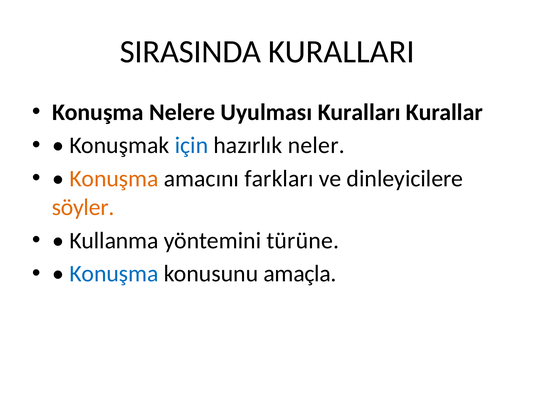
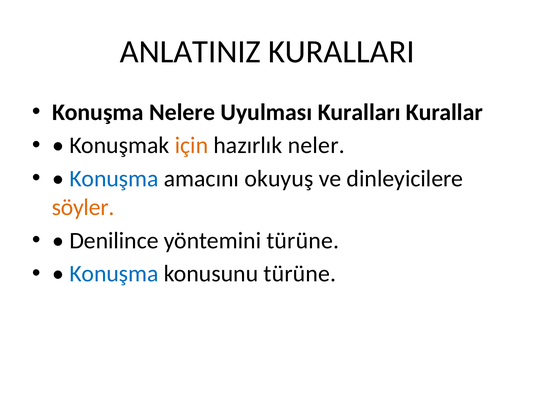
SIRASINDA: SIRASINDA -> ANLATINIZ
için colour: blue -> orange
Konuşma at (114, 179) colour: orange -> blue
farkları: farkları -> okuyuş
Kullanma: Kullanma -> Denilince
konusunu amaçla: amaçla -> türüne
